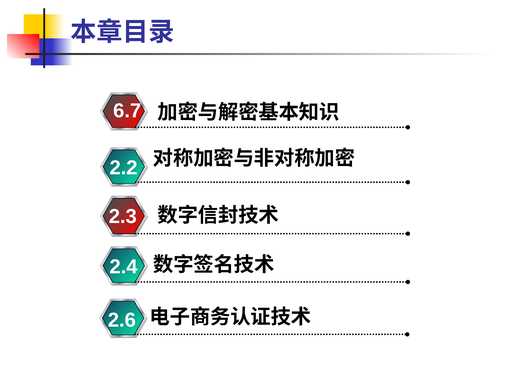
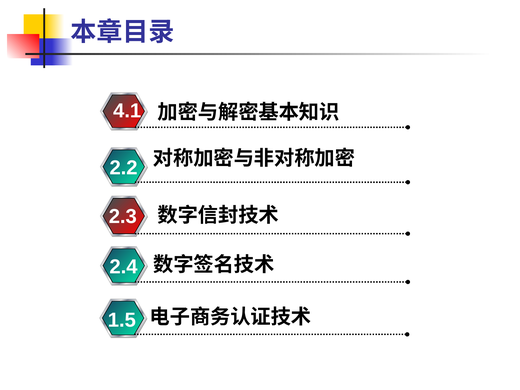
6.7: 6.7 -> 4.1
2.6: 2.6 -> 1.5
